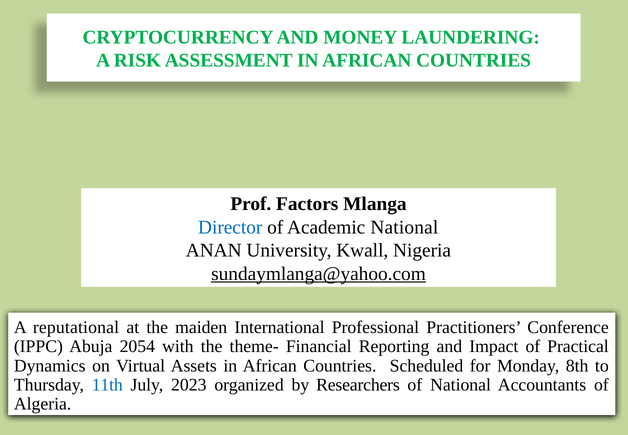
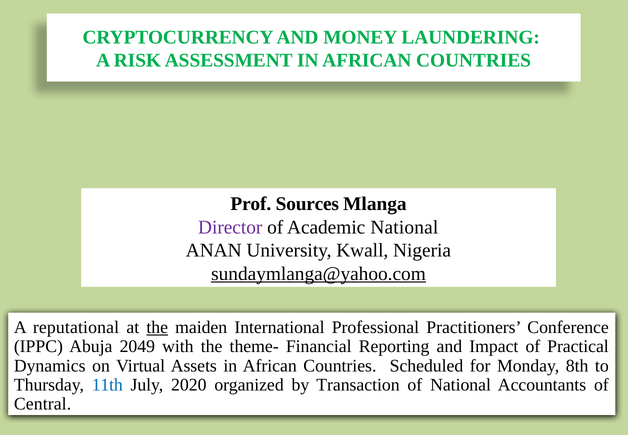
Factors: Factors -> Sources
Director colour: blue -> purple
the at (157, 327) underline: none -> present
2054: 2054 -> 2049
2023: 2023 -> 2020
Researchers: Researchers -> Transaction
Algeria: Algeria -> Central
